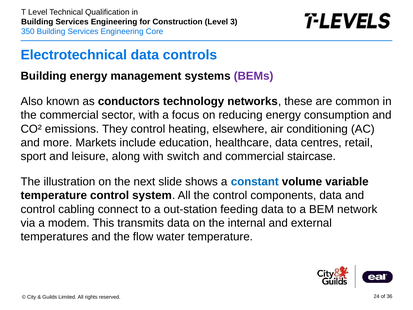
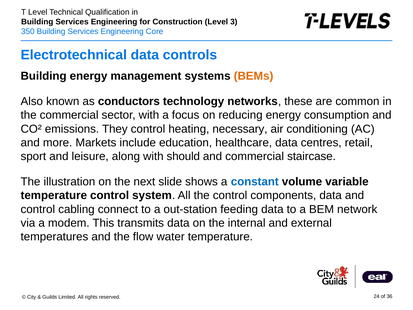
BEMs colour: purple -> orange
elsewhere: elsewhere -> necessary
switch: switch -> should
